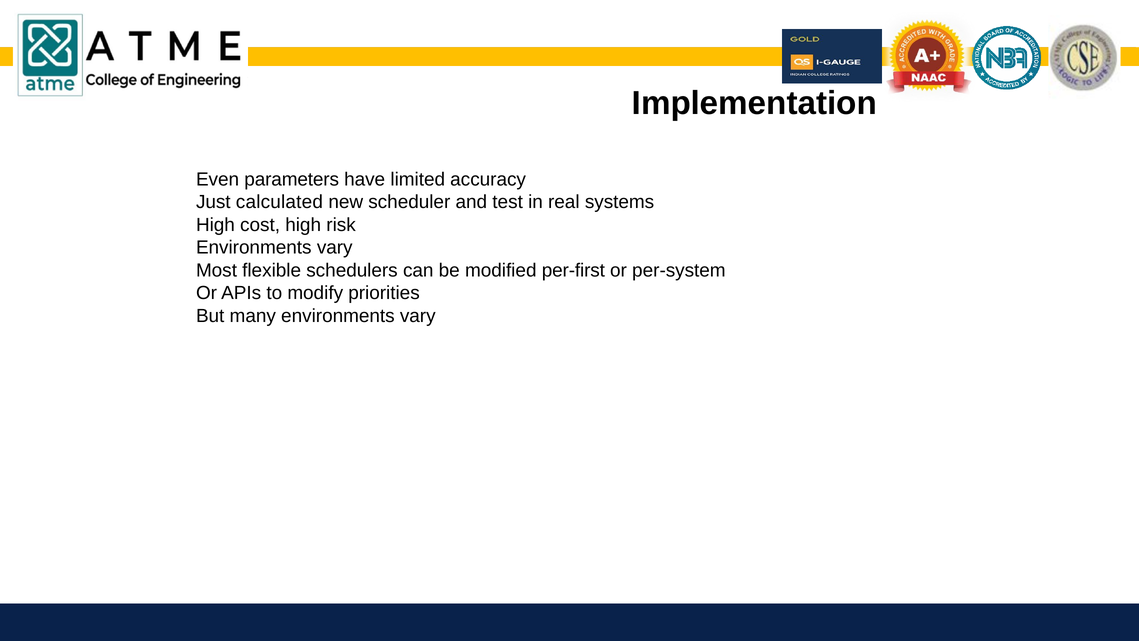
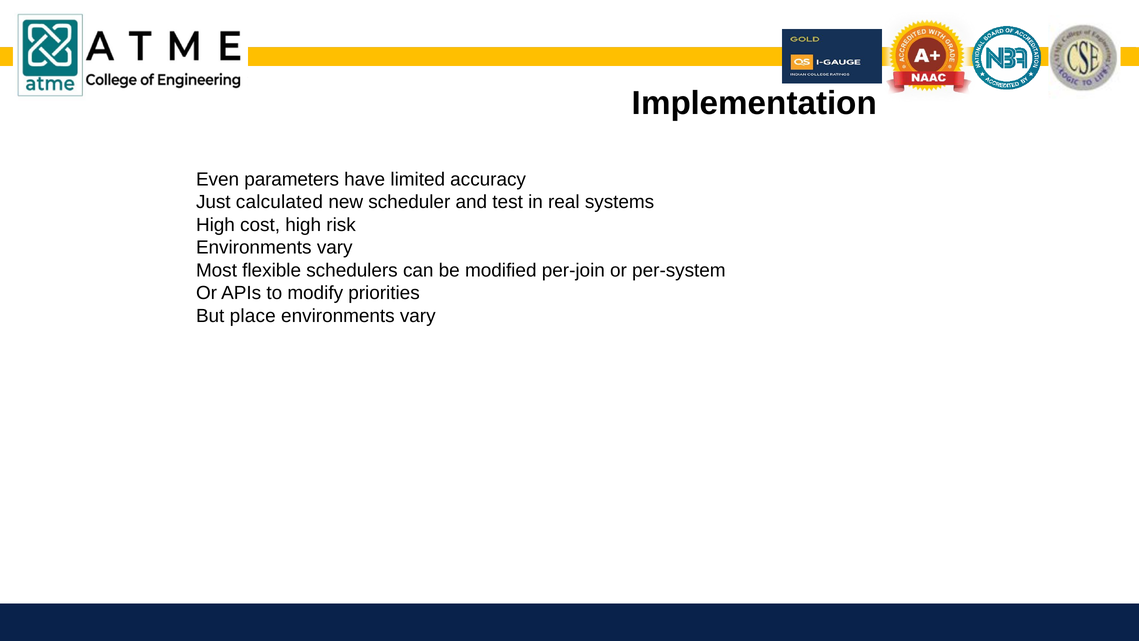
per-first: per-first -> per-join
many: many -> place
